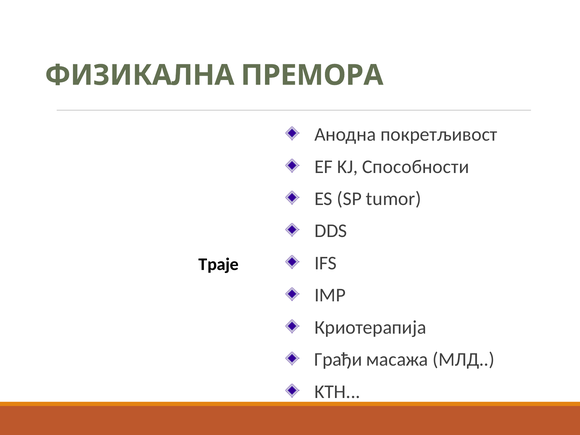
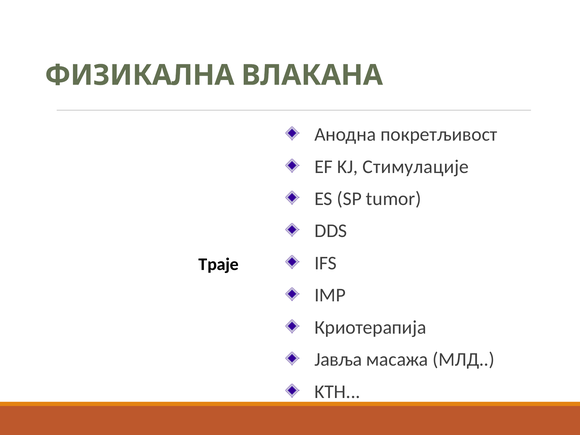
ПРЕМОРА: ПРЕМОРА -> ВЛАКАНА
Способности: Способности -> Стимулације
Грађи: Грађи -> Јавља
